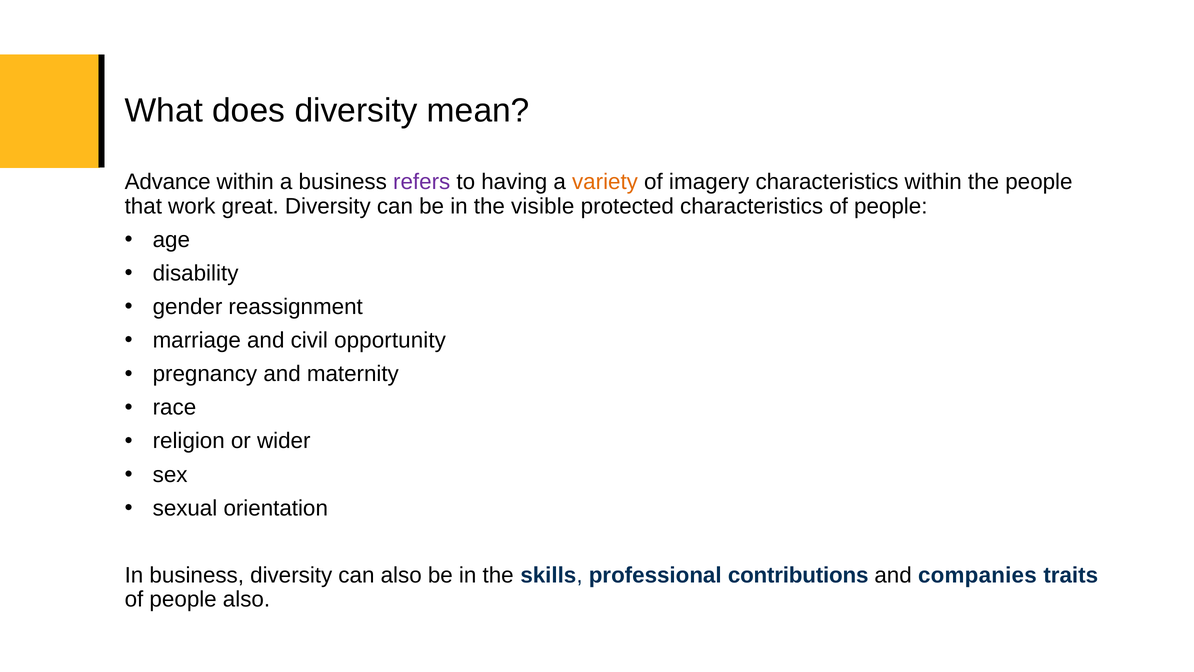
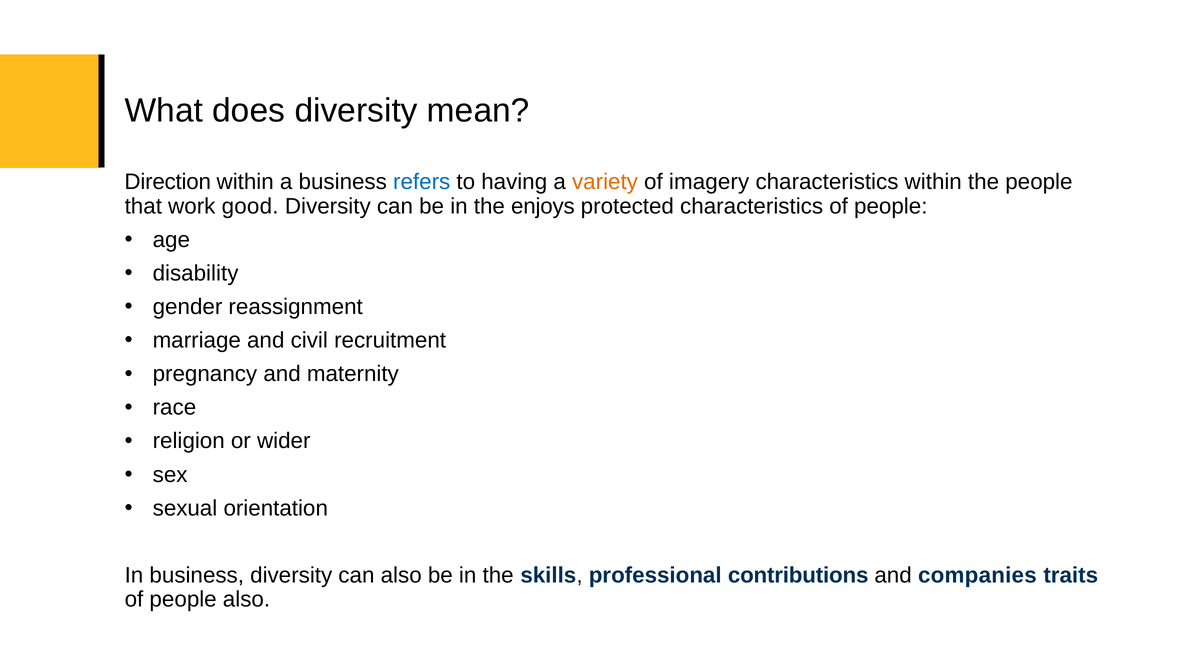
Advance: Advance -> Direction
refers colour: purple -> blue
great: great -> good
visible: visible -> enjoys
opportunity: opportunity -> recruitment
